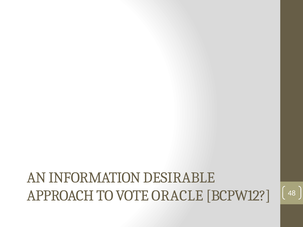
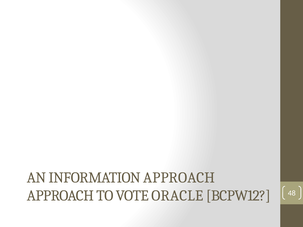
INFORMATION DESIRABLE: DESIRABLE -> APPROACH
